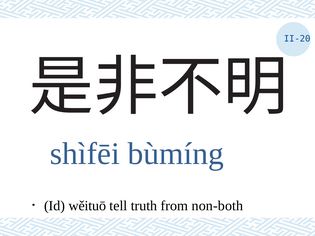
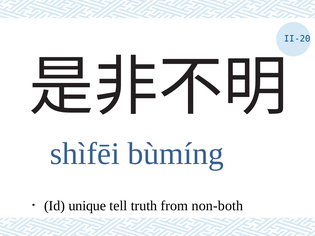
wěituō: wěituō -> unique
